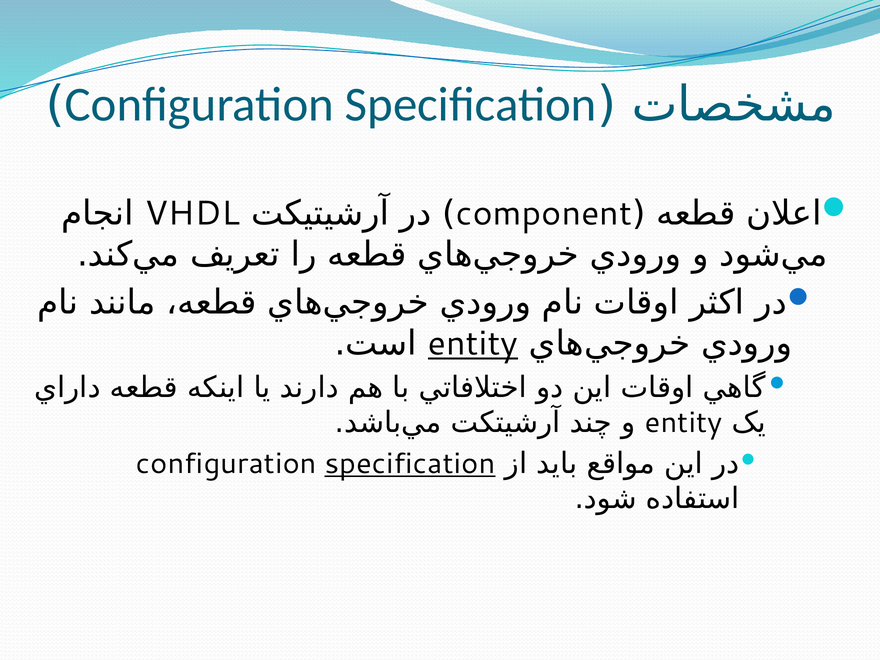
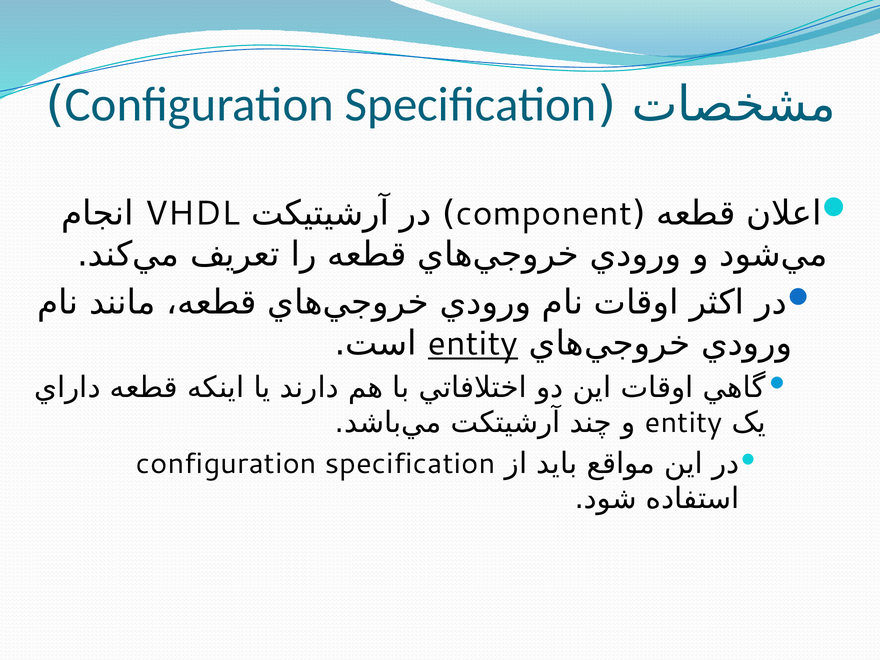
specification at (410, 464) underline: present -> none
